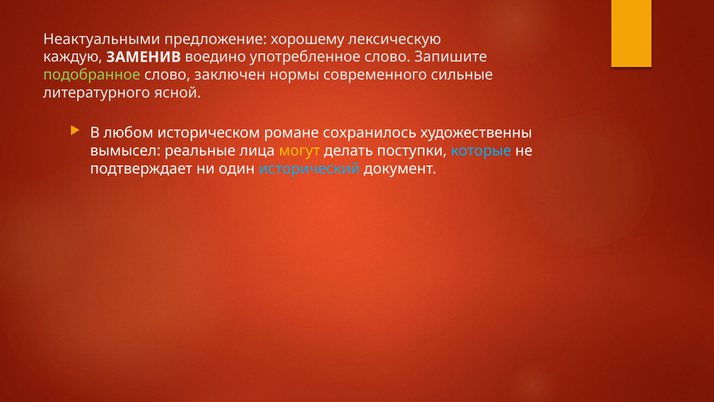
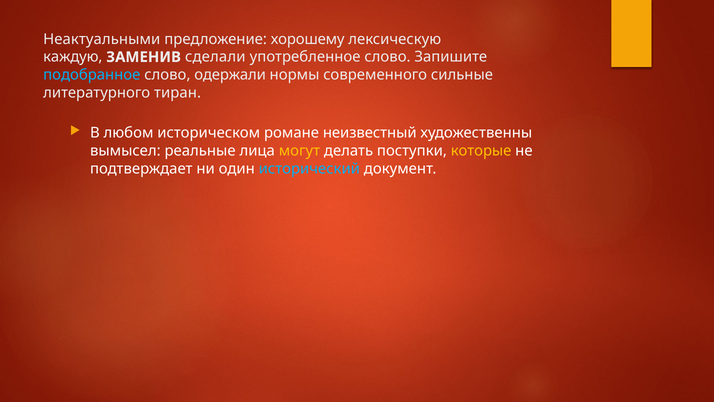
воедино: воедино -> сделали
подобранное colour: light green -> light blue
заключен: заключен -> одержали
ясной: ясной -> тиран
сохранилось: сохранилось -> неизвестный
которые colour: light blue -> yellow
